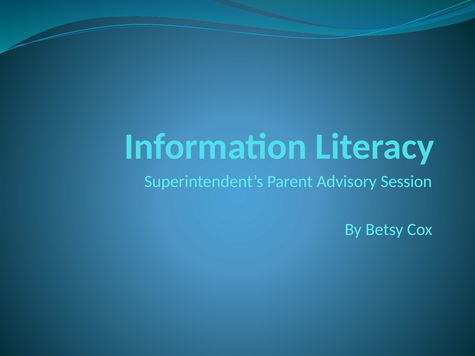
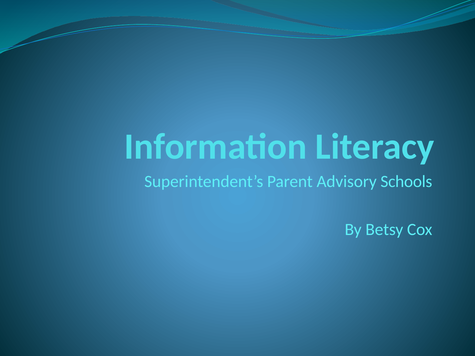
Session: Session -> Schools
